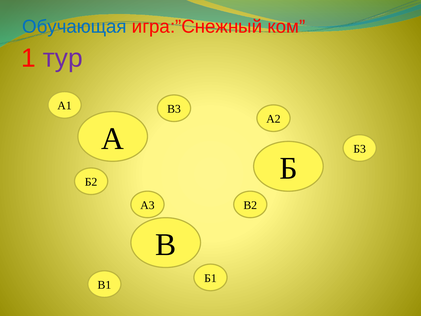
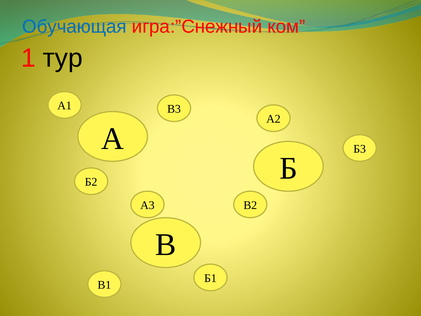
тур colour: purple -> black
